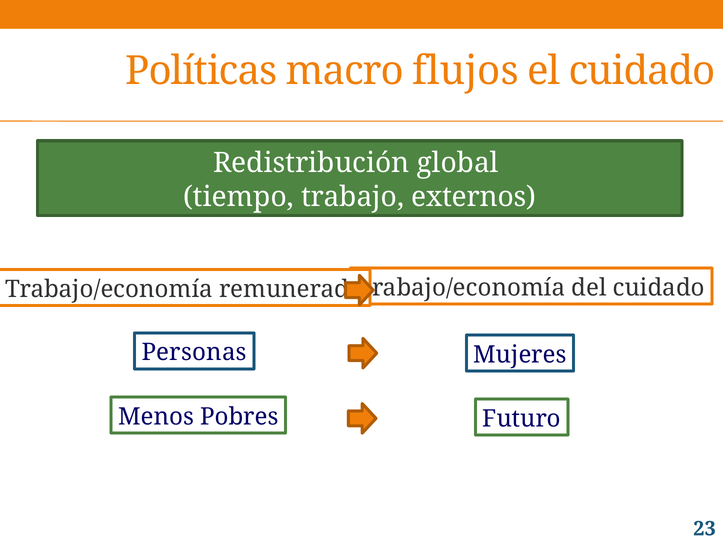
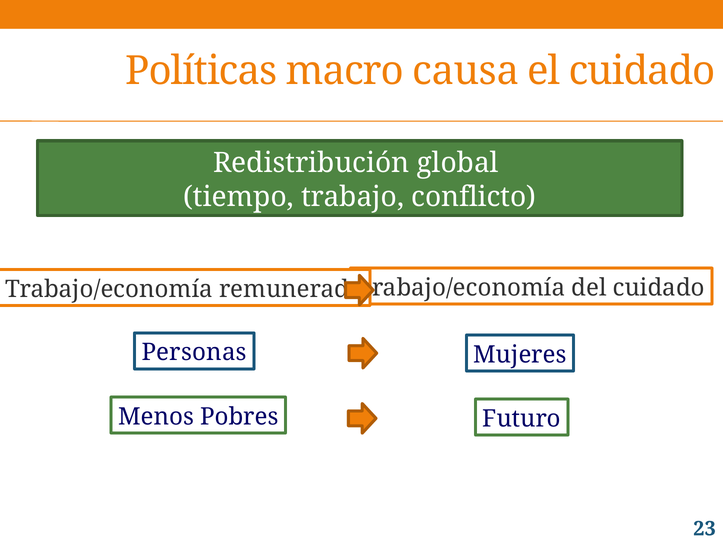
flujos: flujos -> causa
externos: externos -> conflicto
